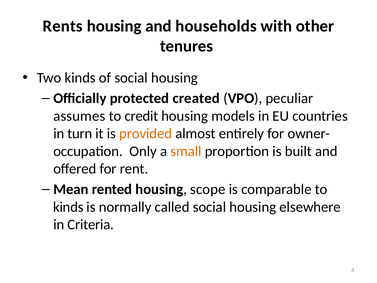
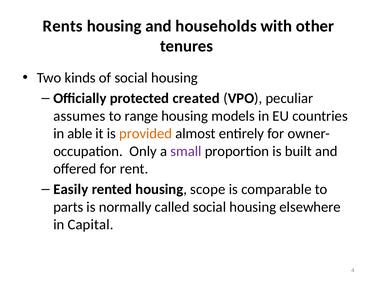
credit: credit -> range
turn: turn -> able
small colour: orange -> purple
Mean: Mean -> Easily
kinds at (68, 207): kinds -> parts
Criteria: Criteria -> Capital
